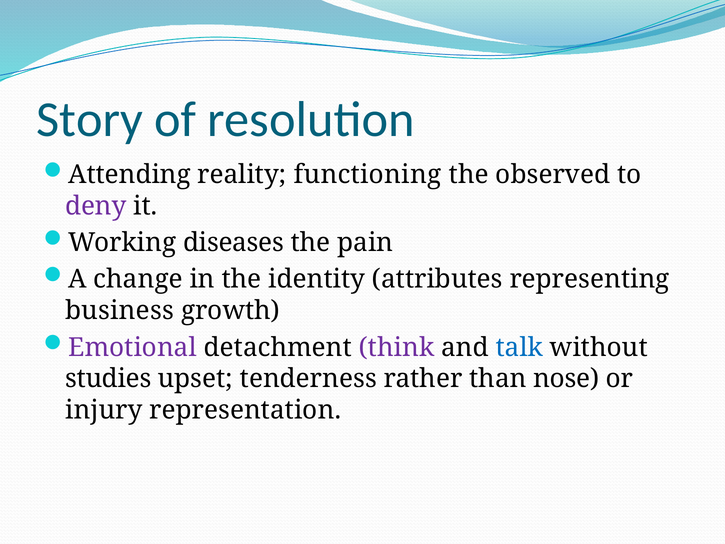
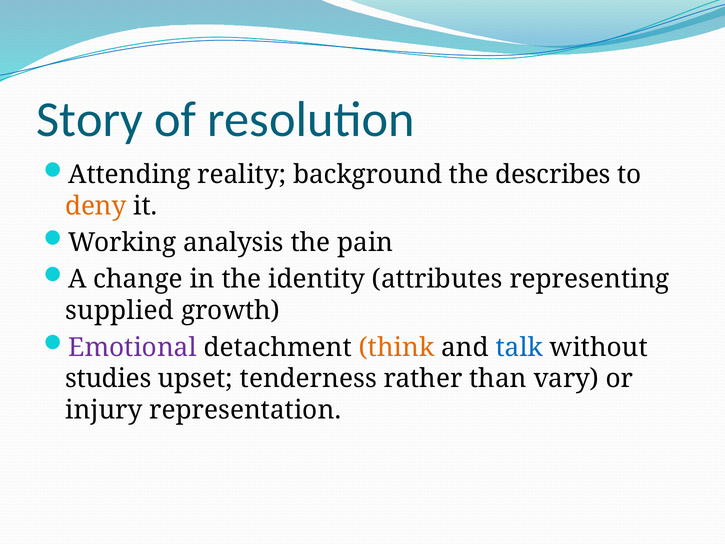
functioning: functioning -> background
observed: observed -> describes
deny colour: purple -> orange
diseases: diseases -> analysis
business: business -> supplied
think colour: purple -> orange
nose: nose -> vary
